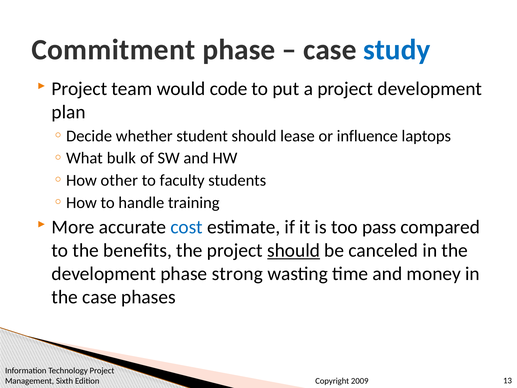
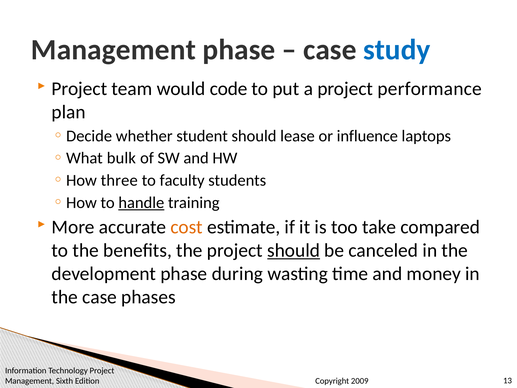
Commitment at (113, 50): Commitment -> Management
project development: development -> performance
other: other -> three
handle underline: none -> present
cost colour: blue -> orange
pass: pass -> take
strong: strong -> during
